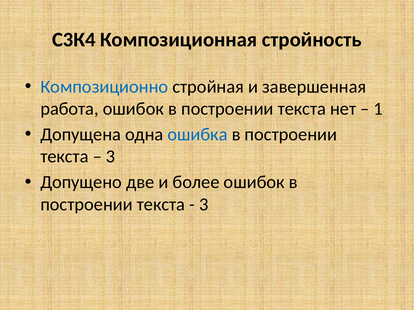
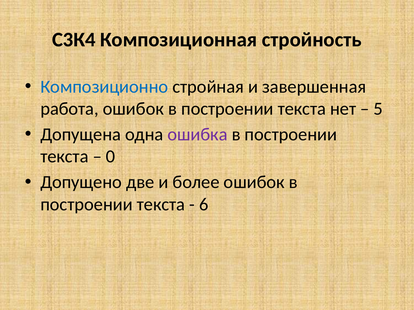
1: 1 -> 5
ошибка colour: blue -> purple
3 at (111, 157): 3 -> 0
3 at (204, 205): 3 -> 6
